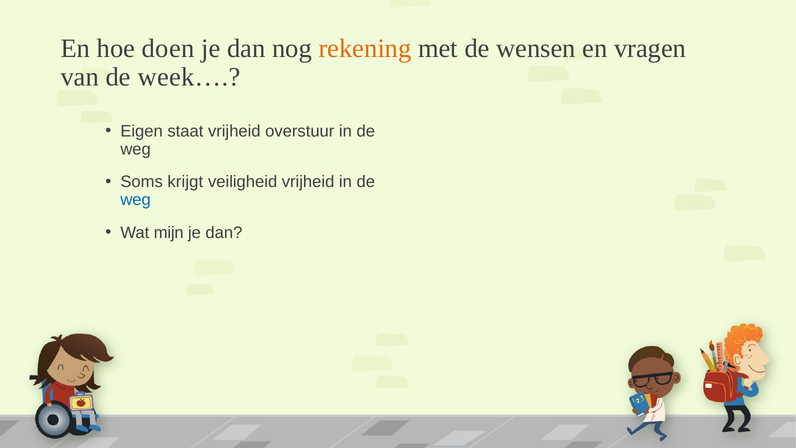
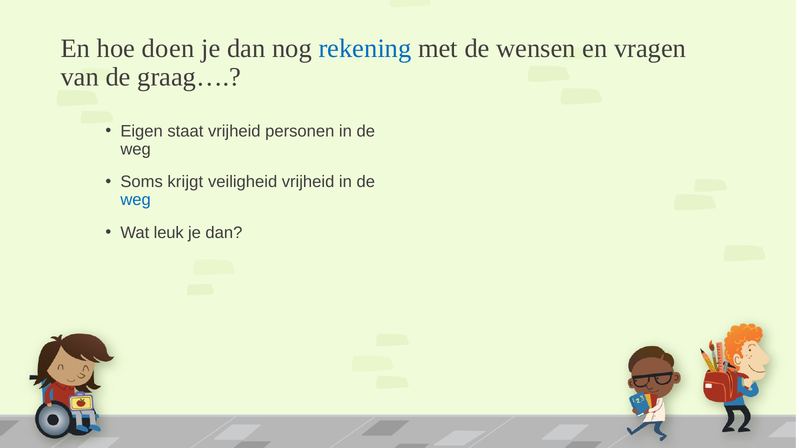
rekening colour: orange -> blue
week…: week… -> graag…
overstuur: overstuur -> personen
mijn: mijn -> leuk
